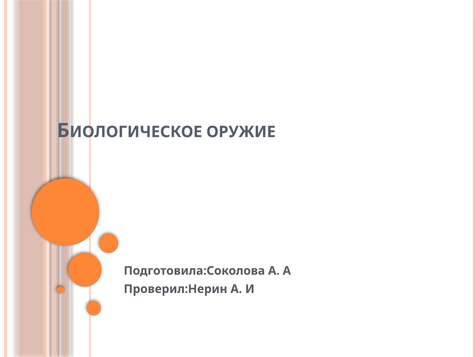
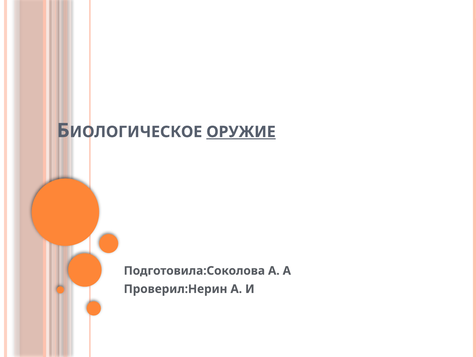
ОРУЖИЕ underline: none -> present
